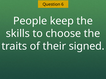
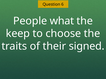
keep: keep -> what
skills: skills -> keep
